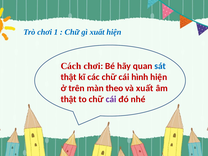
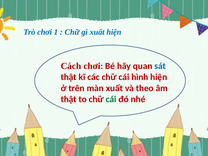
màn theo: theo -> xuất
và xuất: xuất -> theo
cái at (111, 99) colour: purple -> green
